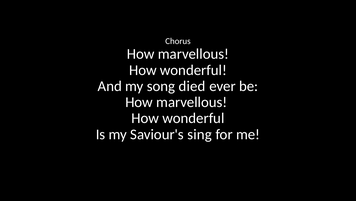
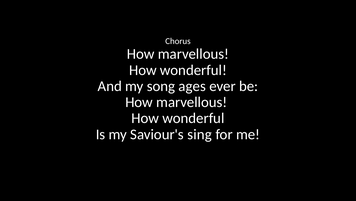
died: died -> ages
